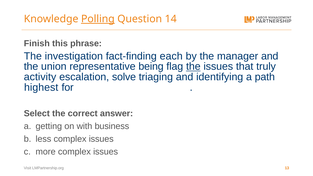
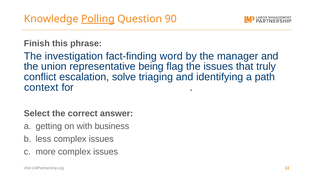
14: 14 -> 90
each: each -> word
the at (193, 67) underline: present -> none
activity: activity -> conflict
highest: highest -> context
